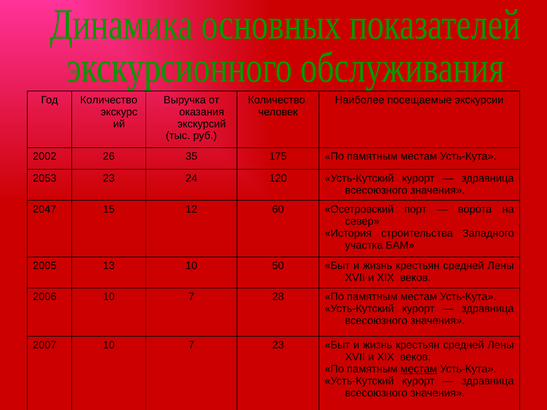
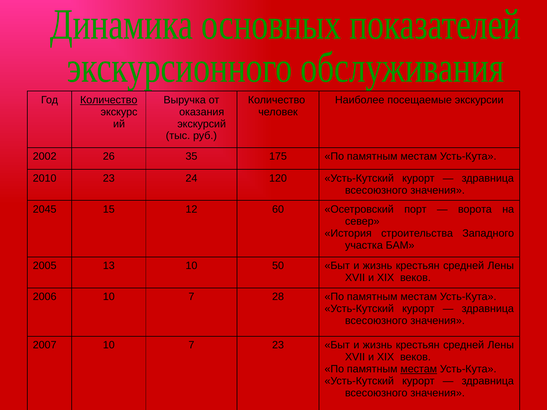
Количество at (109, 100) underline: none -> present
2053: 2053 -> 2010
2047: 2047 -> 2045
